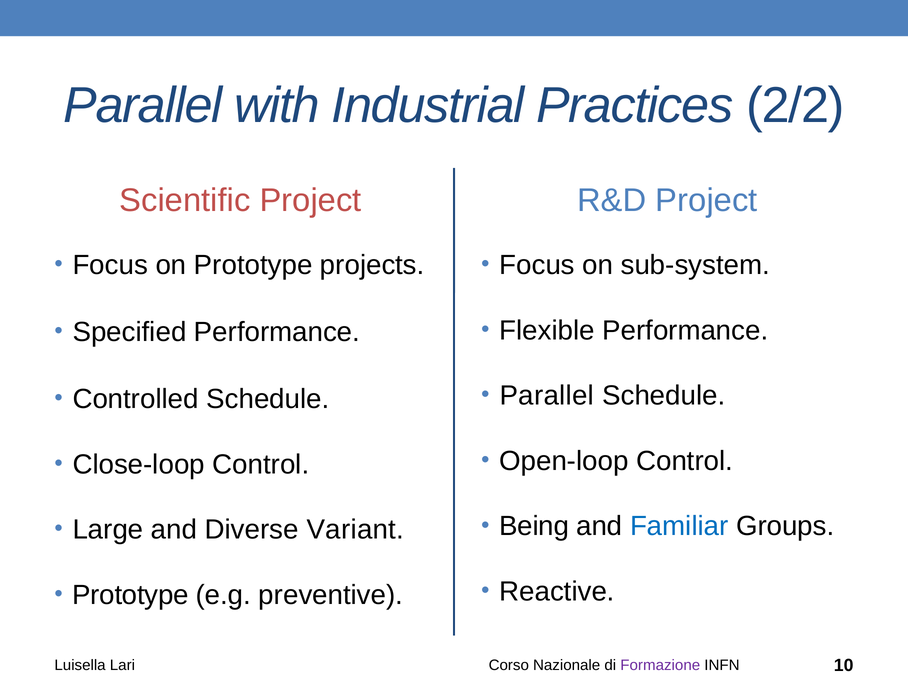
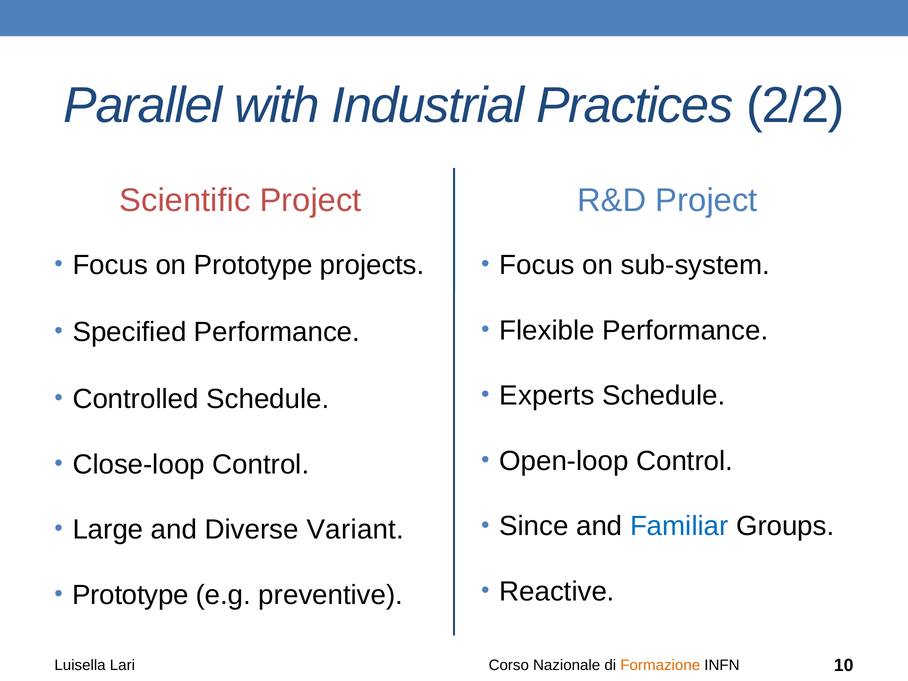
Parallel at (547, 396): Parallel -> Experts
Being: Being -> Since
Formazione colour: purple -> orange
